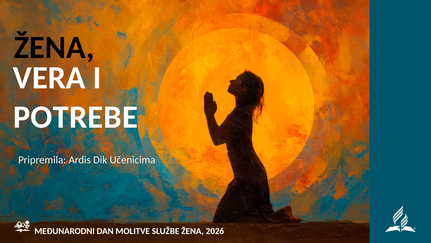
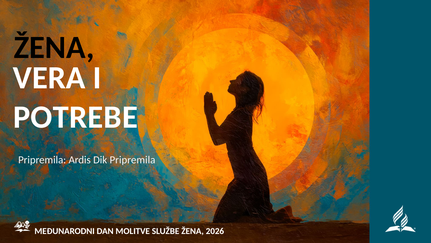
Dik Učenicima: Učenicima -> Pripremila
